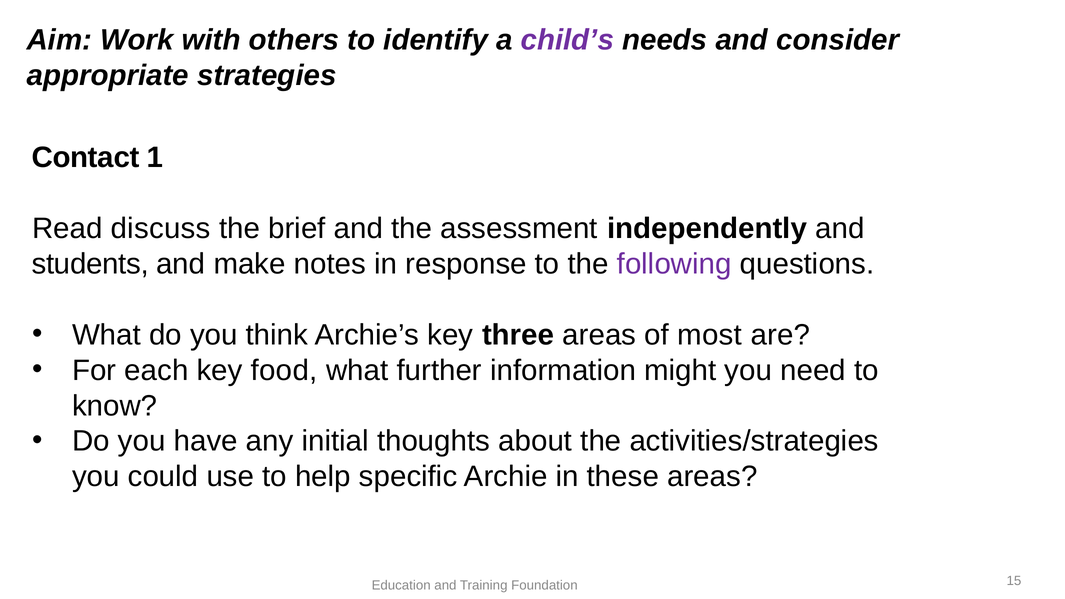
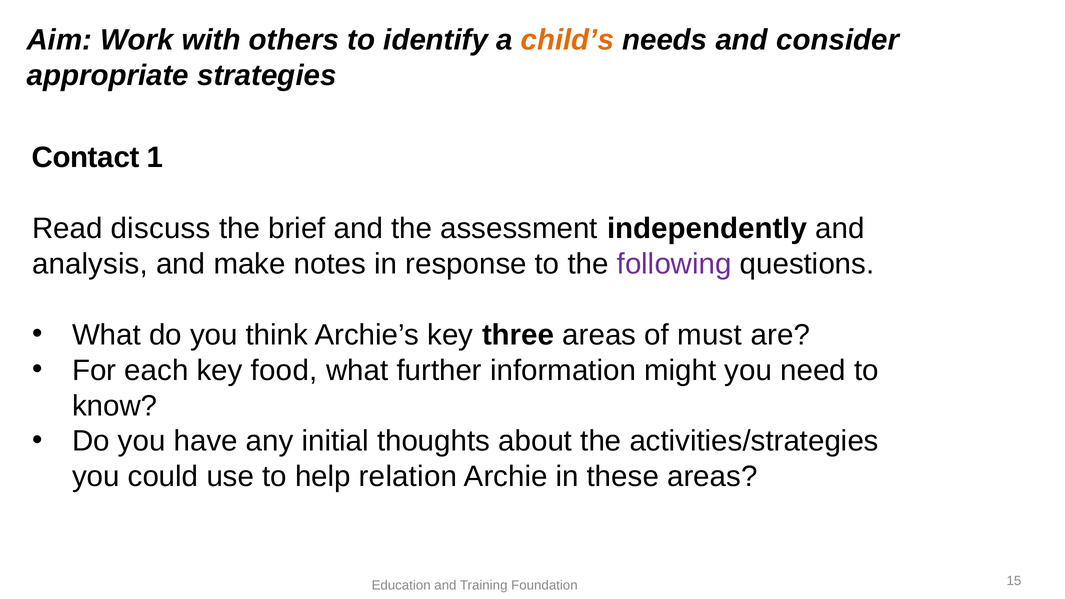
child’s colour: purple -> orange
students: students -> analysis
most: most -> must
specific: specific -> relation
